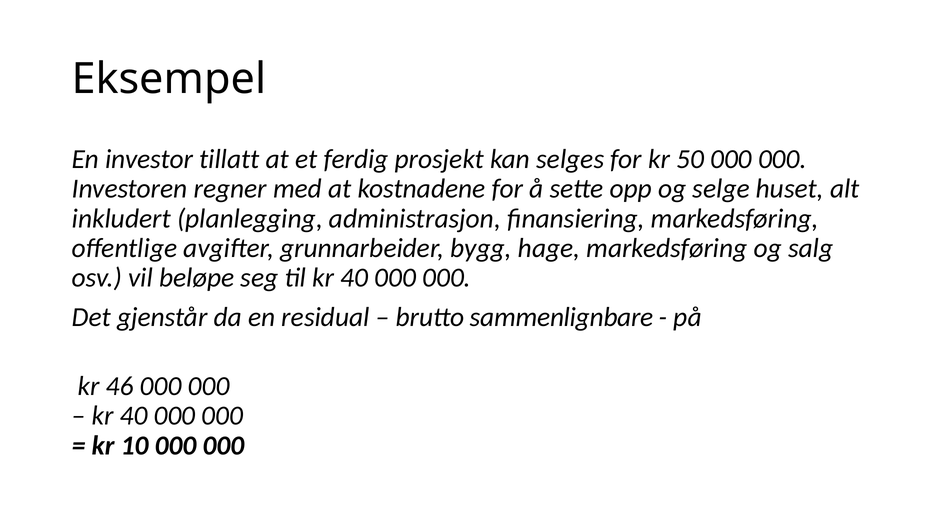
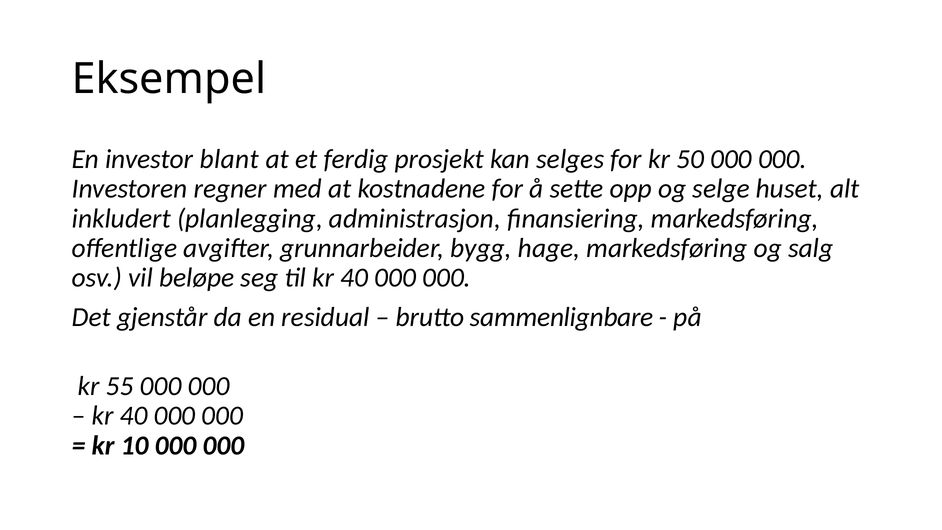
tillatt: tillatt -> blant
46: 46 -> 55
